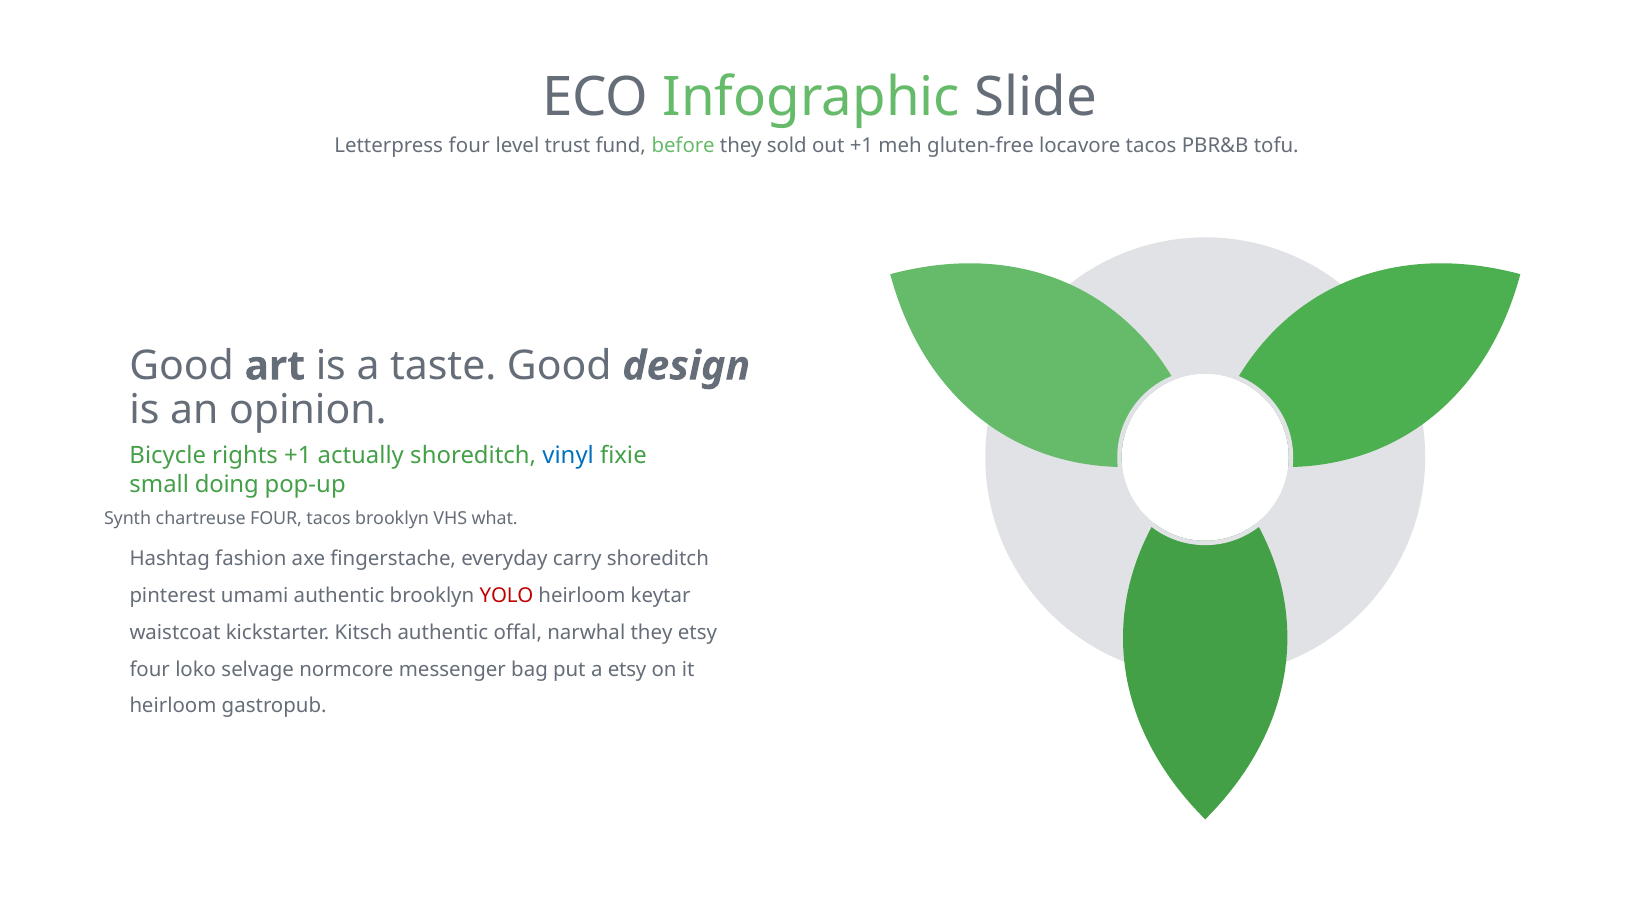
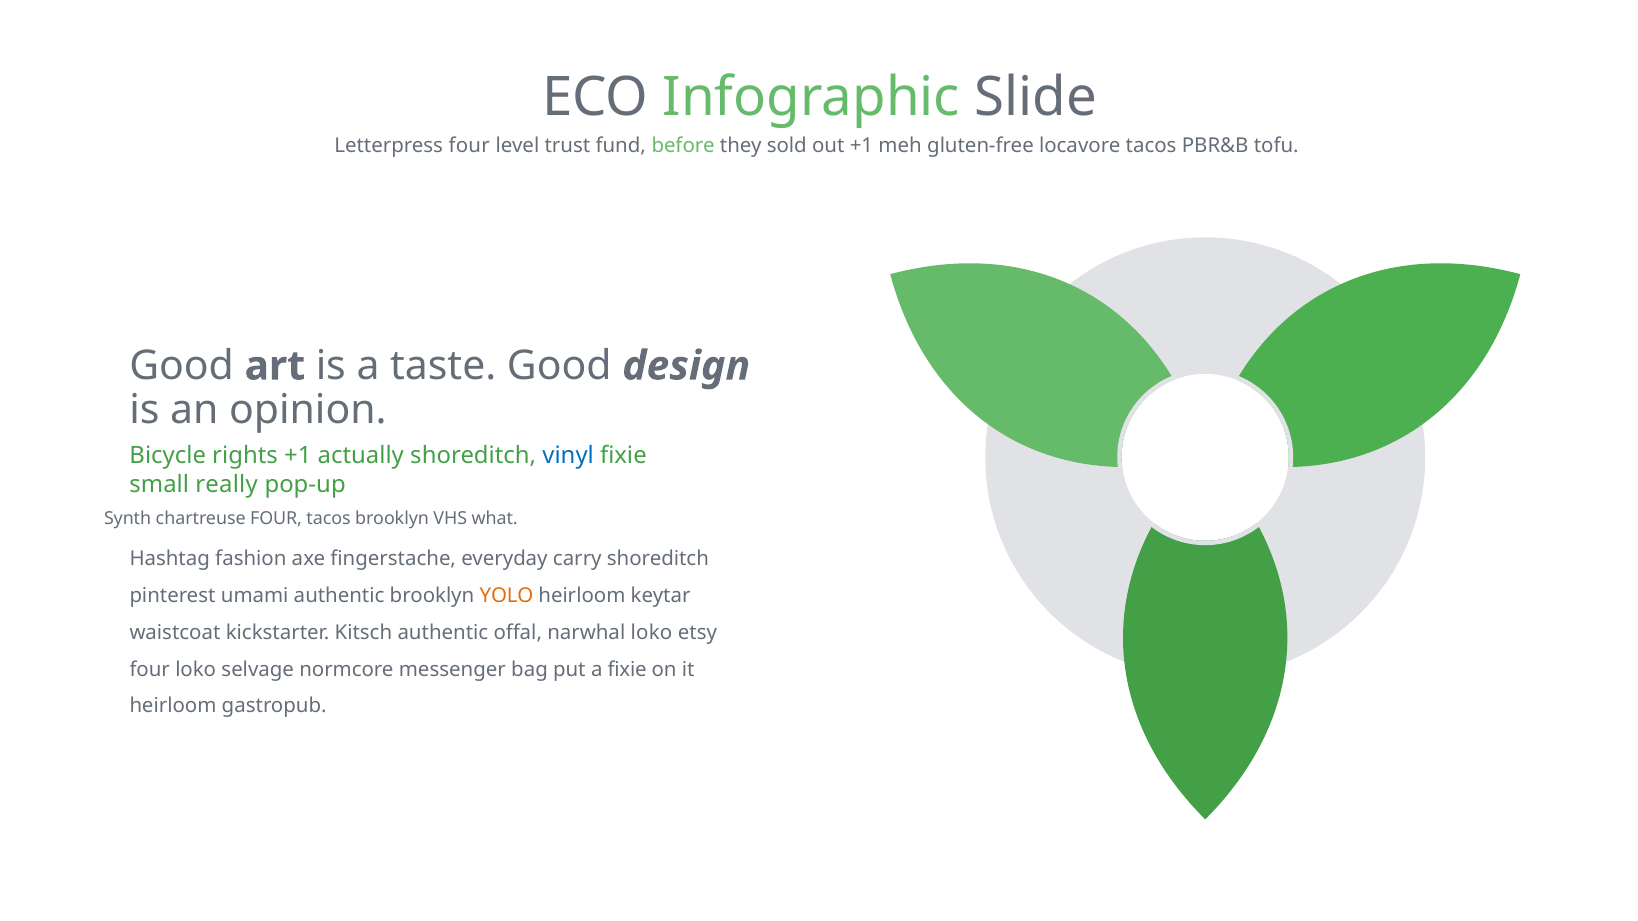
doing: doing -> really
YOLO colour: red -> orange
narwhal they: they -> loko
a etsy: etsy -> fixie
